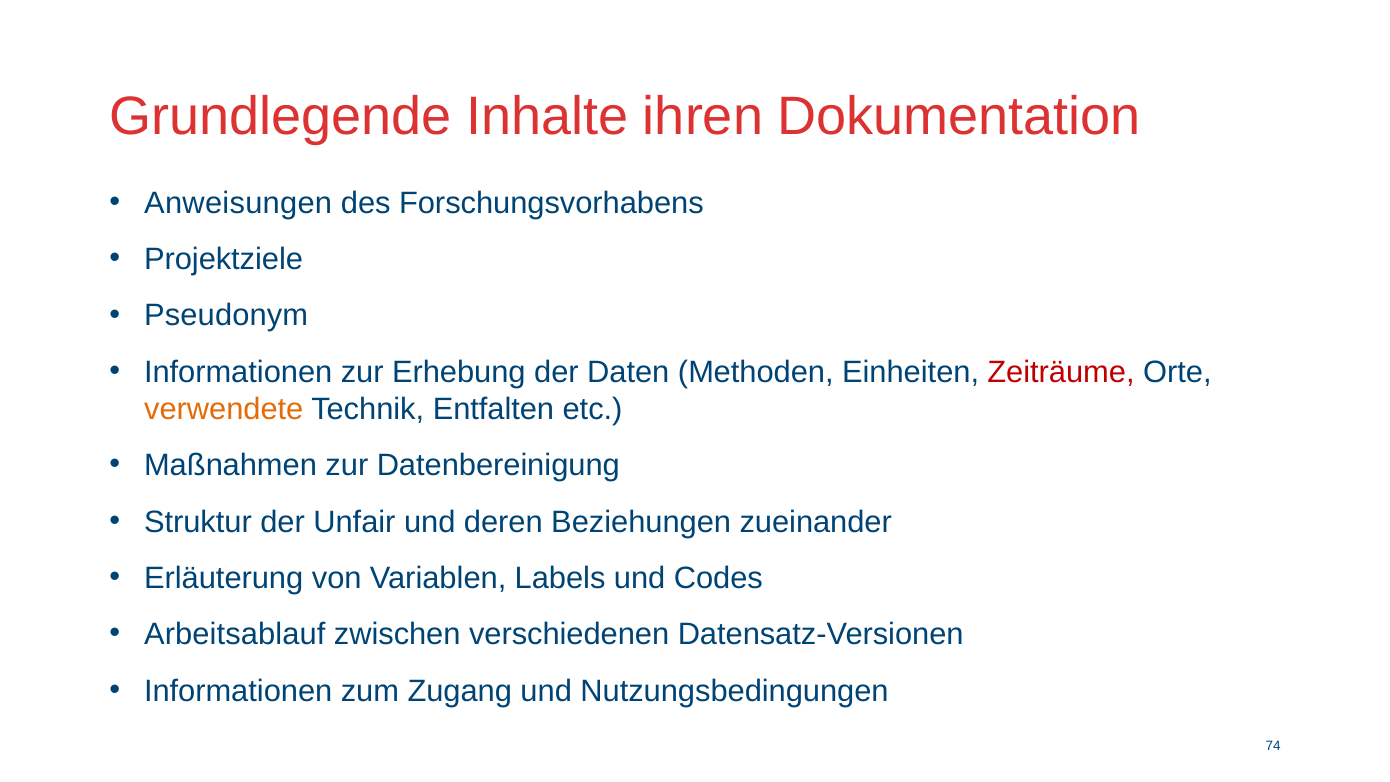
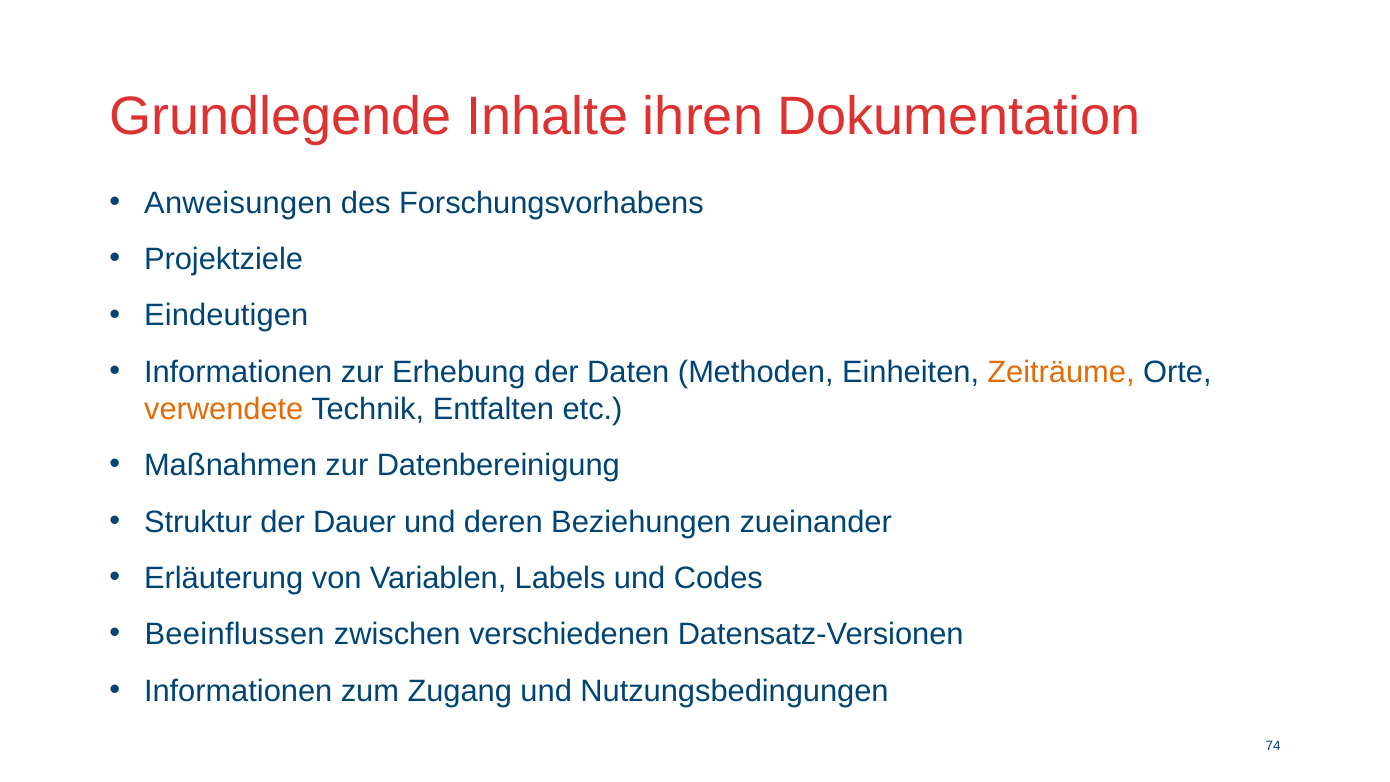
Pseudonym: Pseudonym -> Eindeutigen
Zeiträume colour: red -> orange
Unfair: Unfair -> Dauer
Arbeitsablauf: Arbeitsablauf -> Beeinflussen
